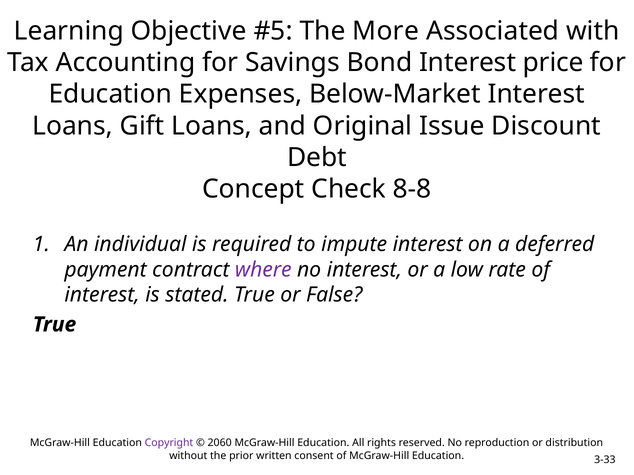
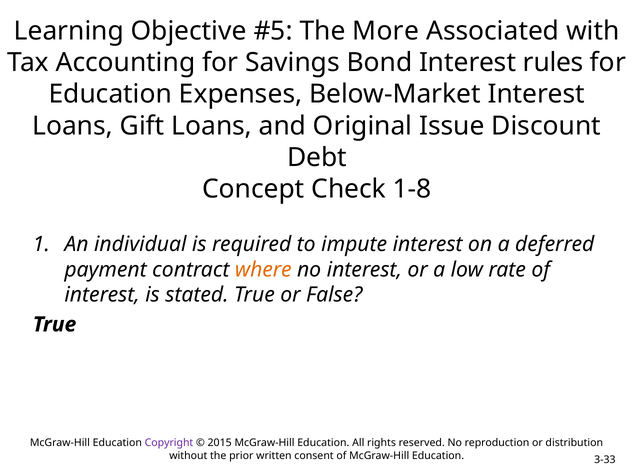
price: price -> rules
8-8: 8-8 -> 1-8
where colour: purple -> orange
2060: 2060 -> 2015
